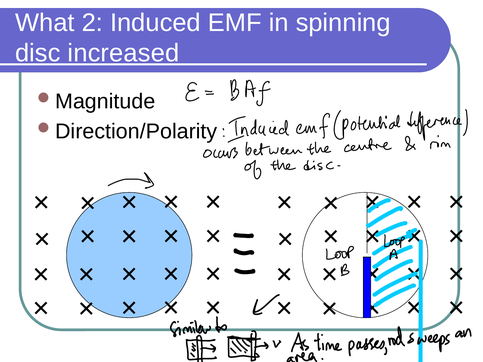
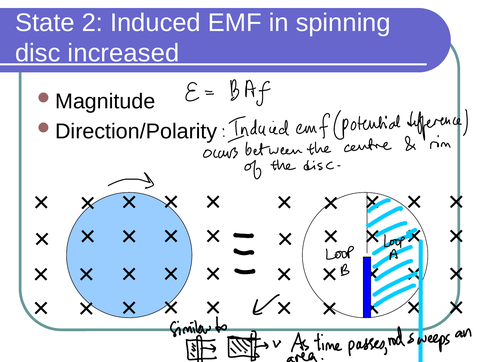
What: What -> State
